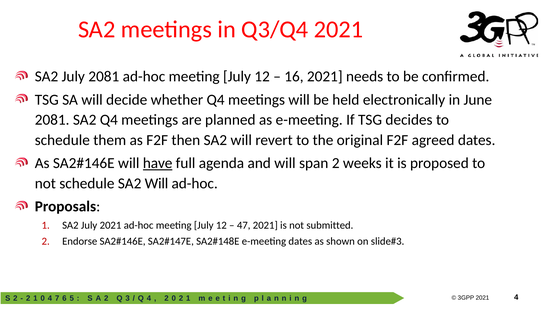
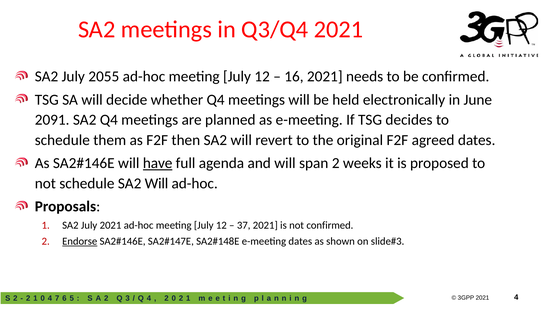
July 2081: 2081 -> 2055
2081 at (52, 120): 2081 -> 2091
47: 47 -> 37
not submitted: submitted -> confirmed
Endorse underline: none -> present
